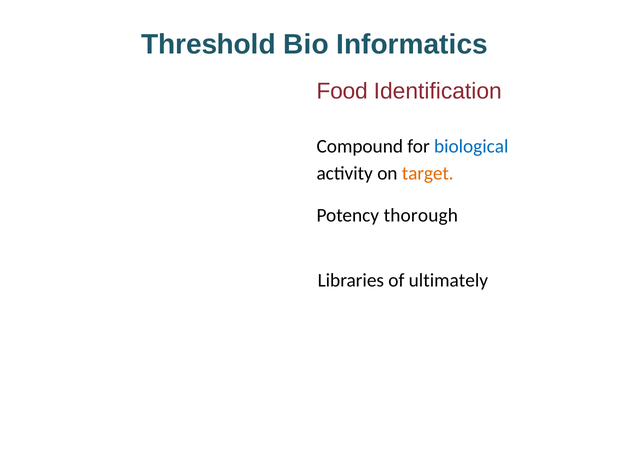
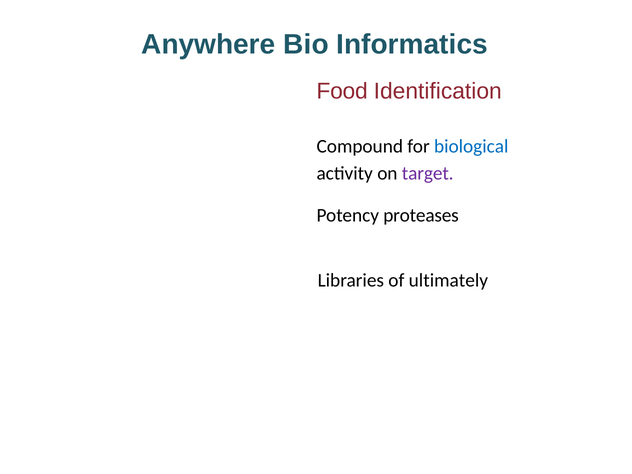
Threshold: Threshold -> Anywhere
target colour: orange -> purple
thorough: thorough -> proteases
